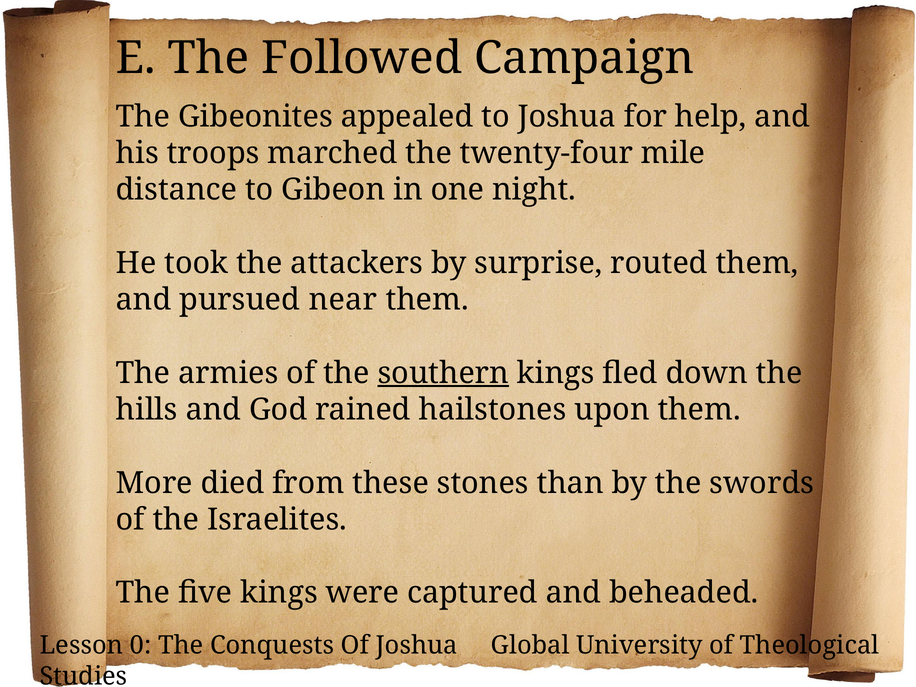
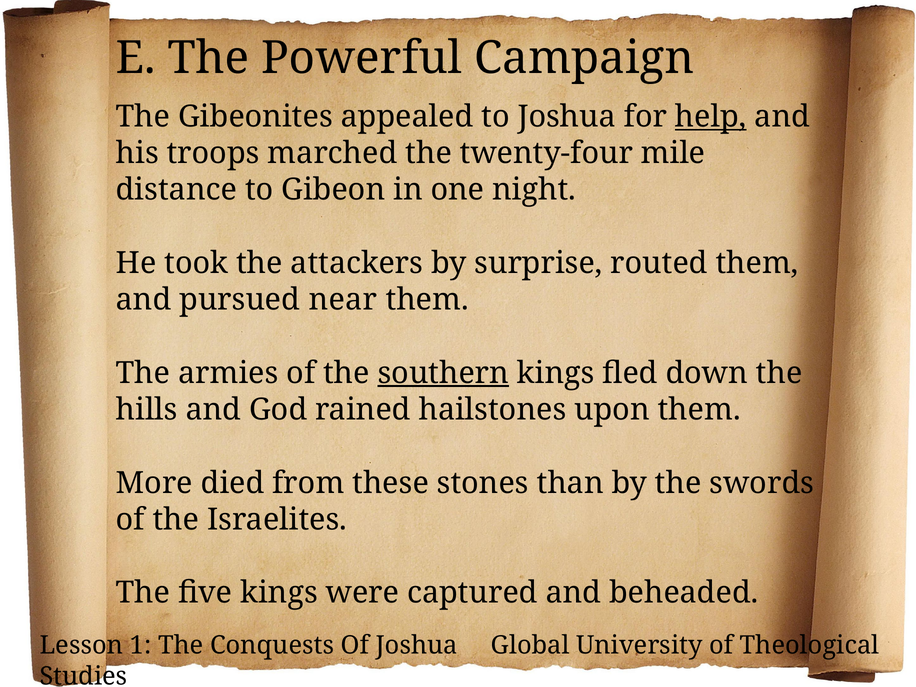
Followed: Followed -> Powerful
help underline: none -> present
0: 0 -> 1
